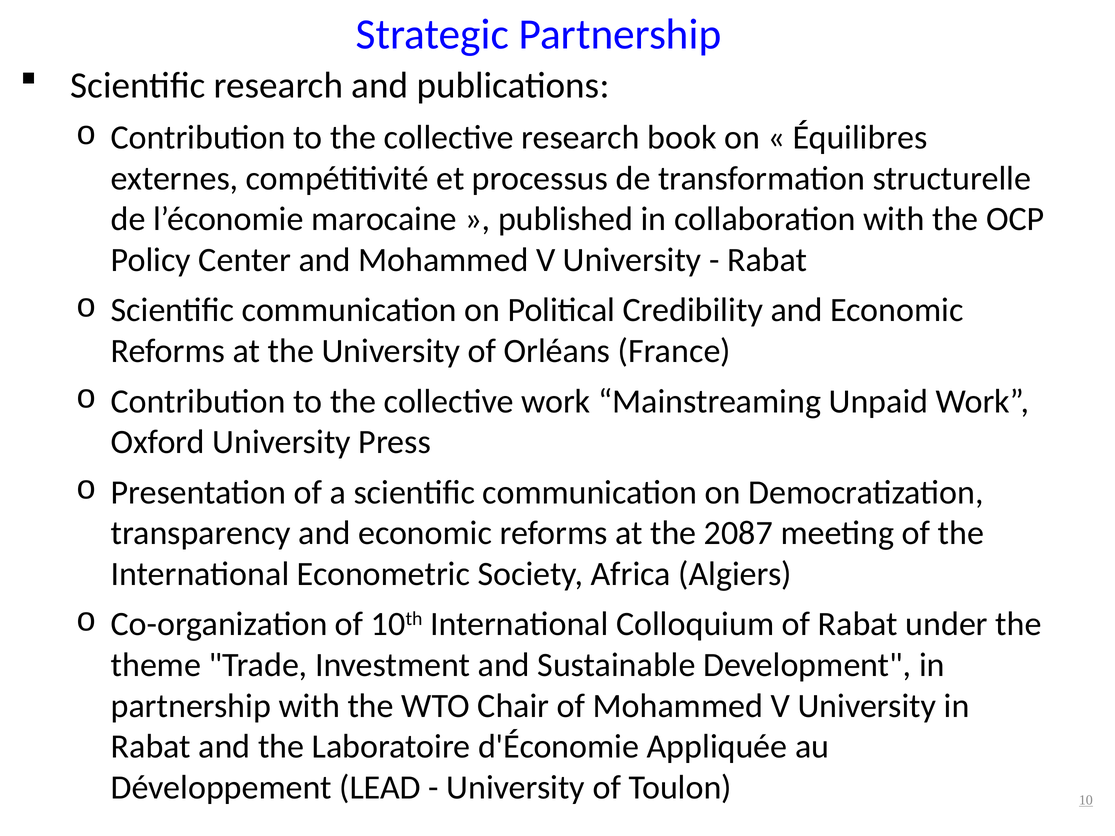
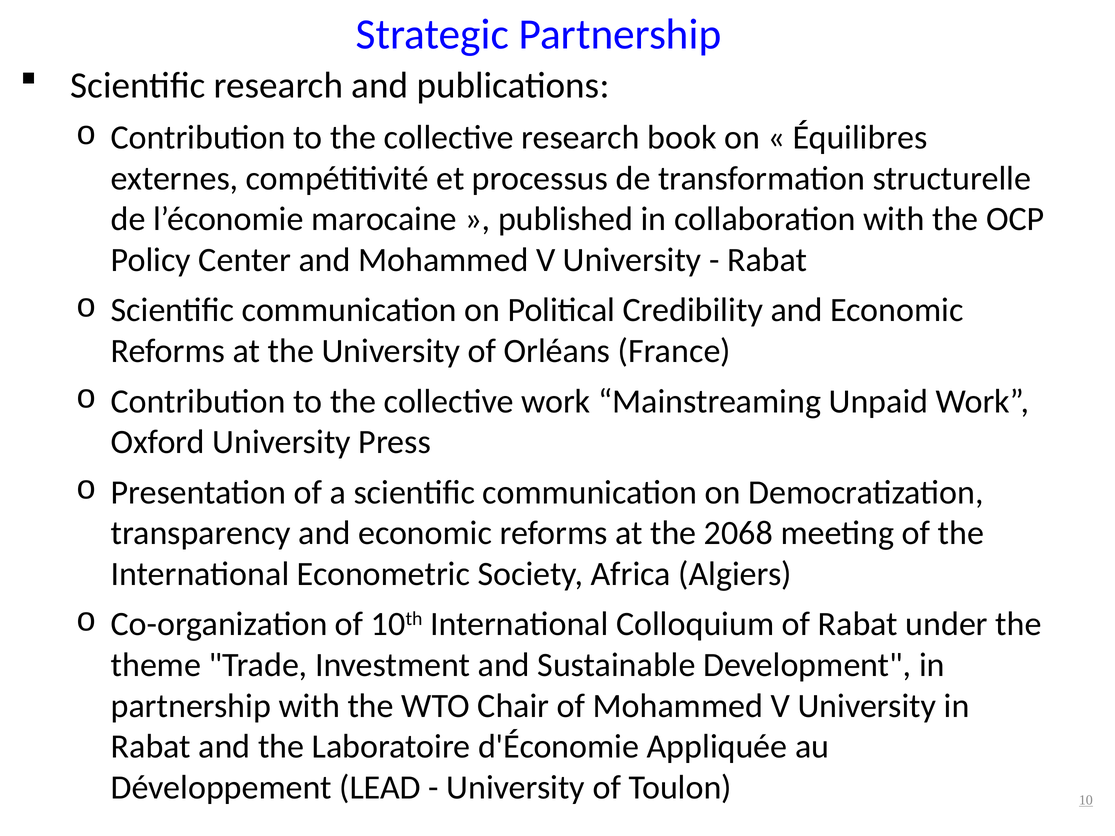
2087: 2087 -> 2068
